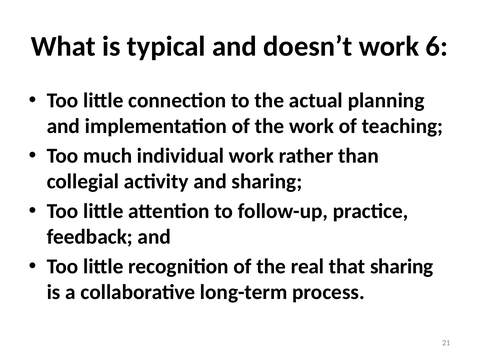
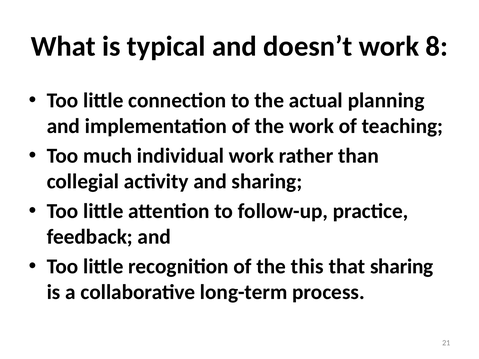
6: 6 -> 8
real: real -> this
